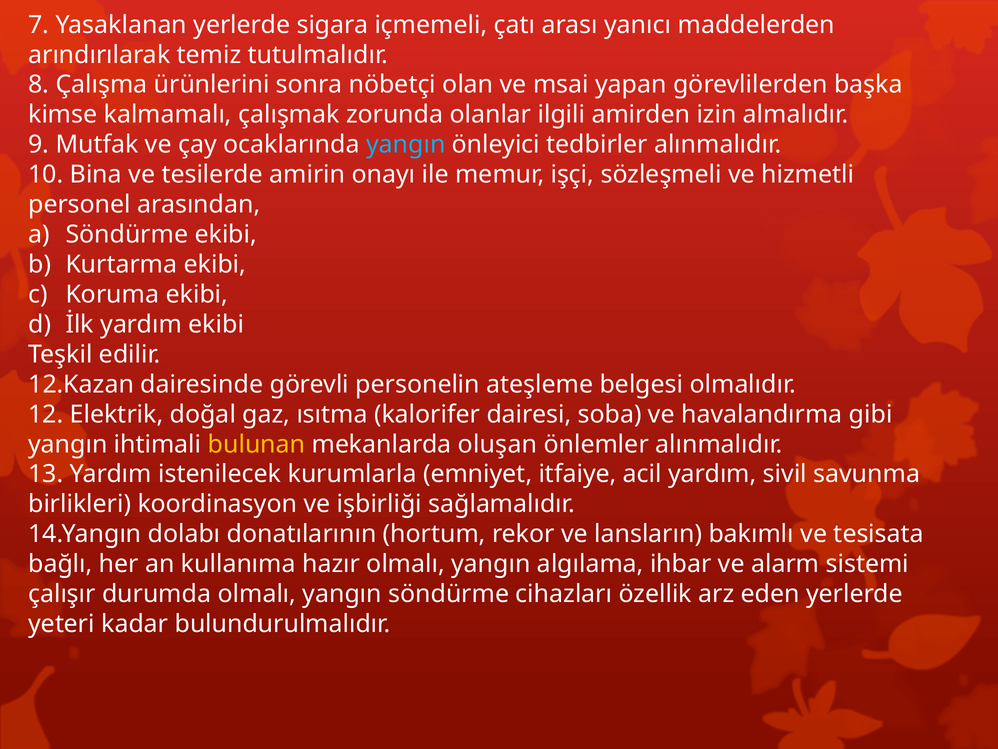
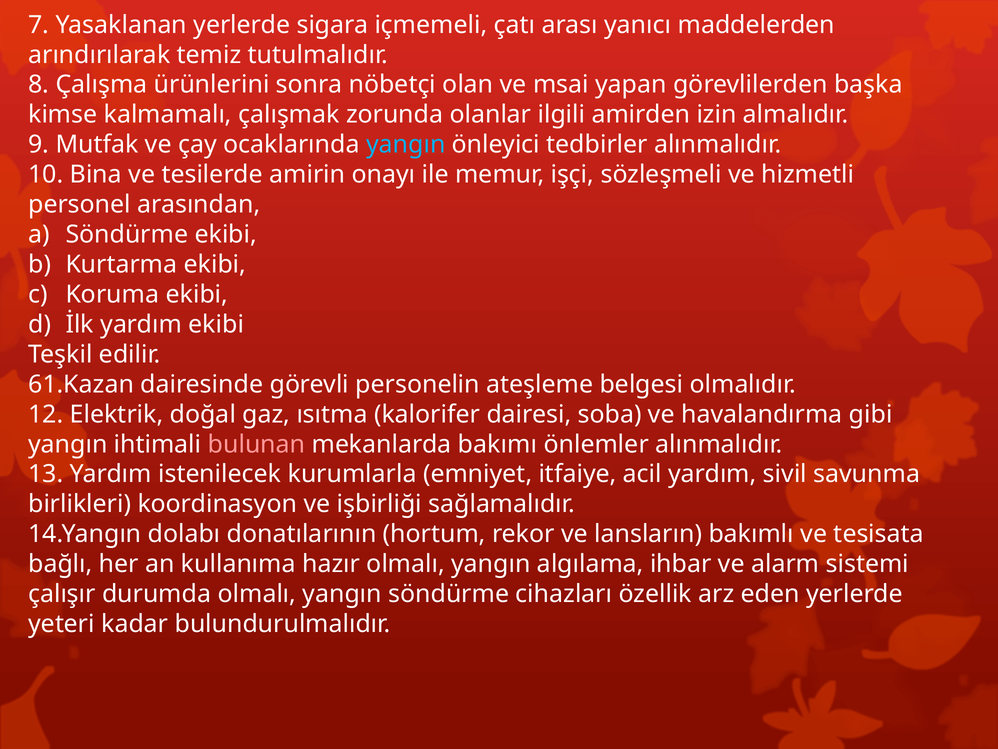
12.Kazan: 12.Kazan -> 61.Kazan
bulunan colour: yellow -> pink
oluşan: oluşan -> bakımı
